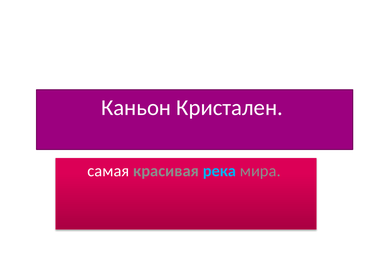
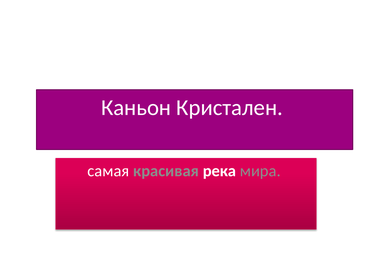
река colour: light blue -> white
